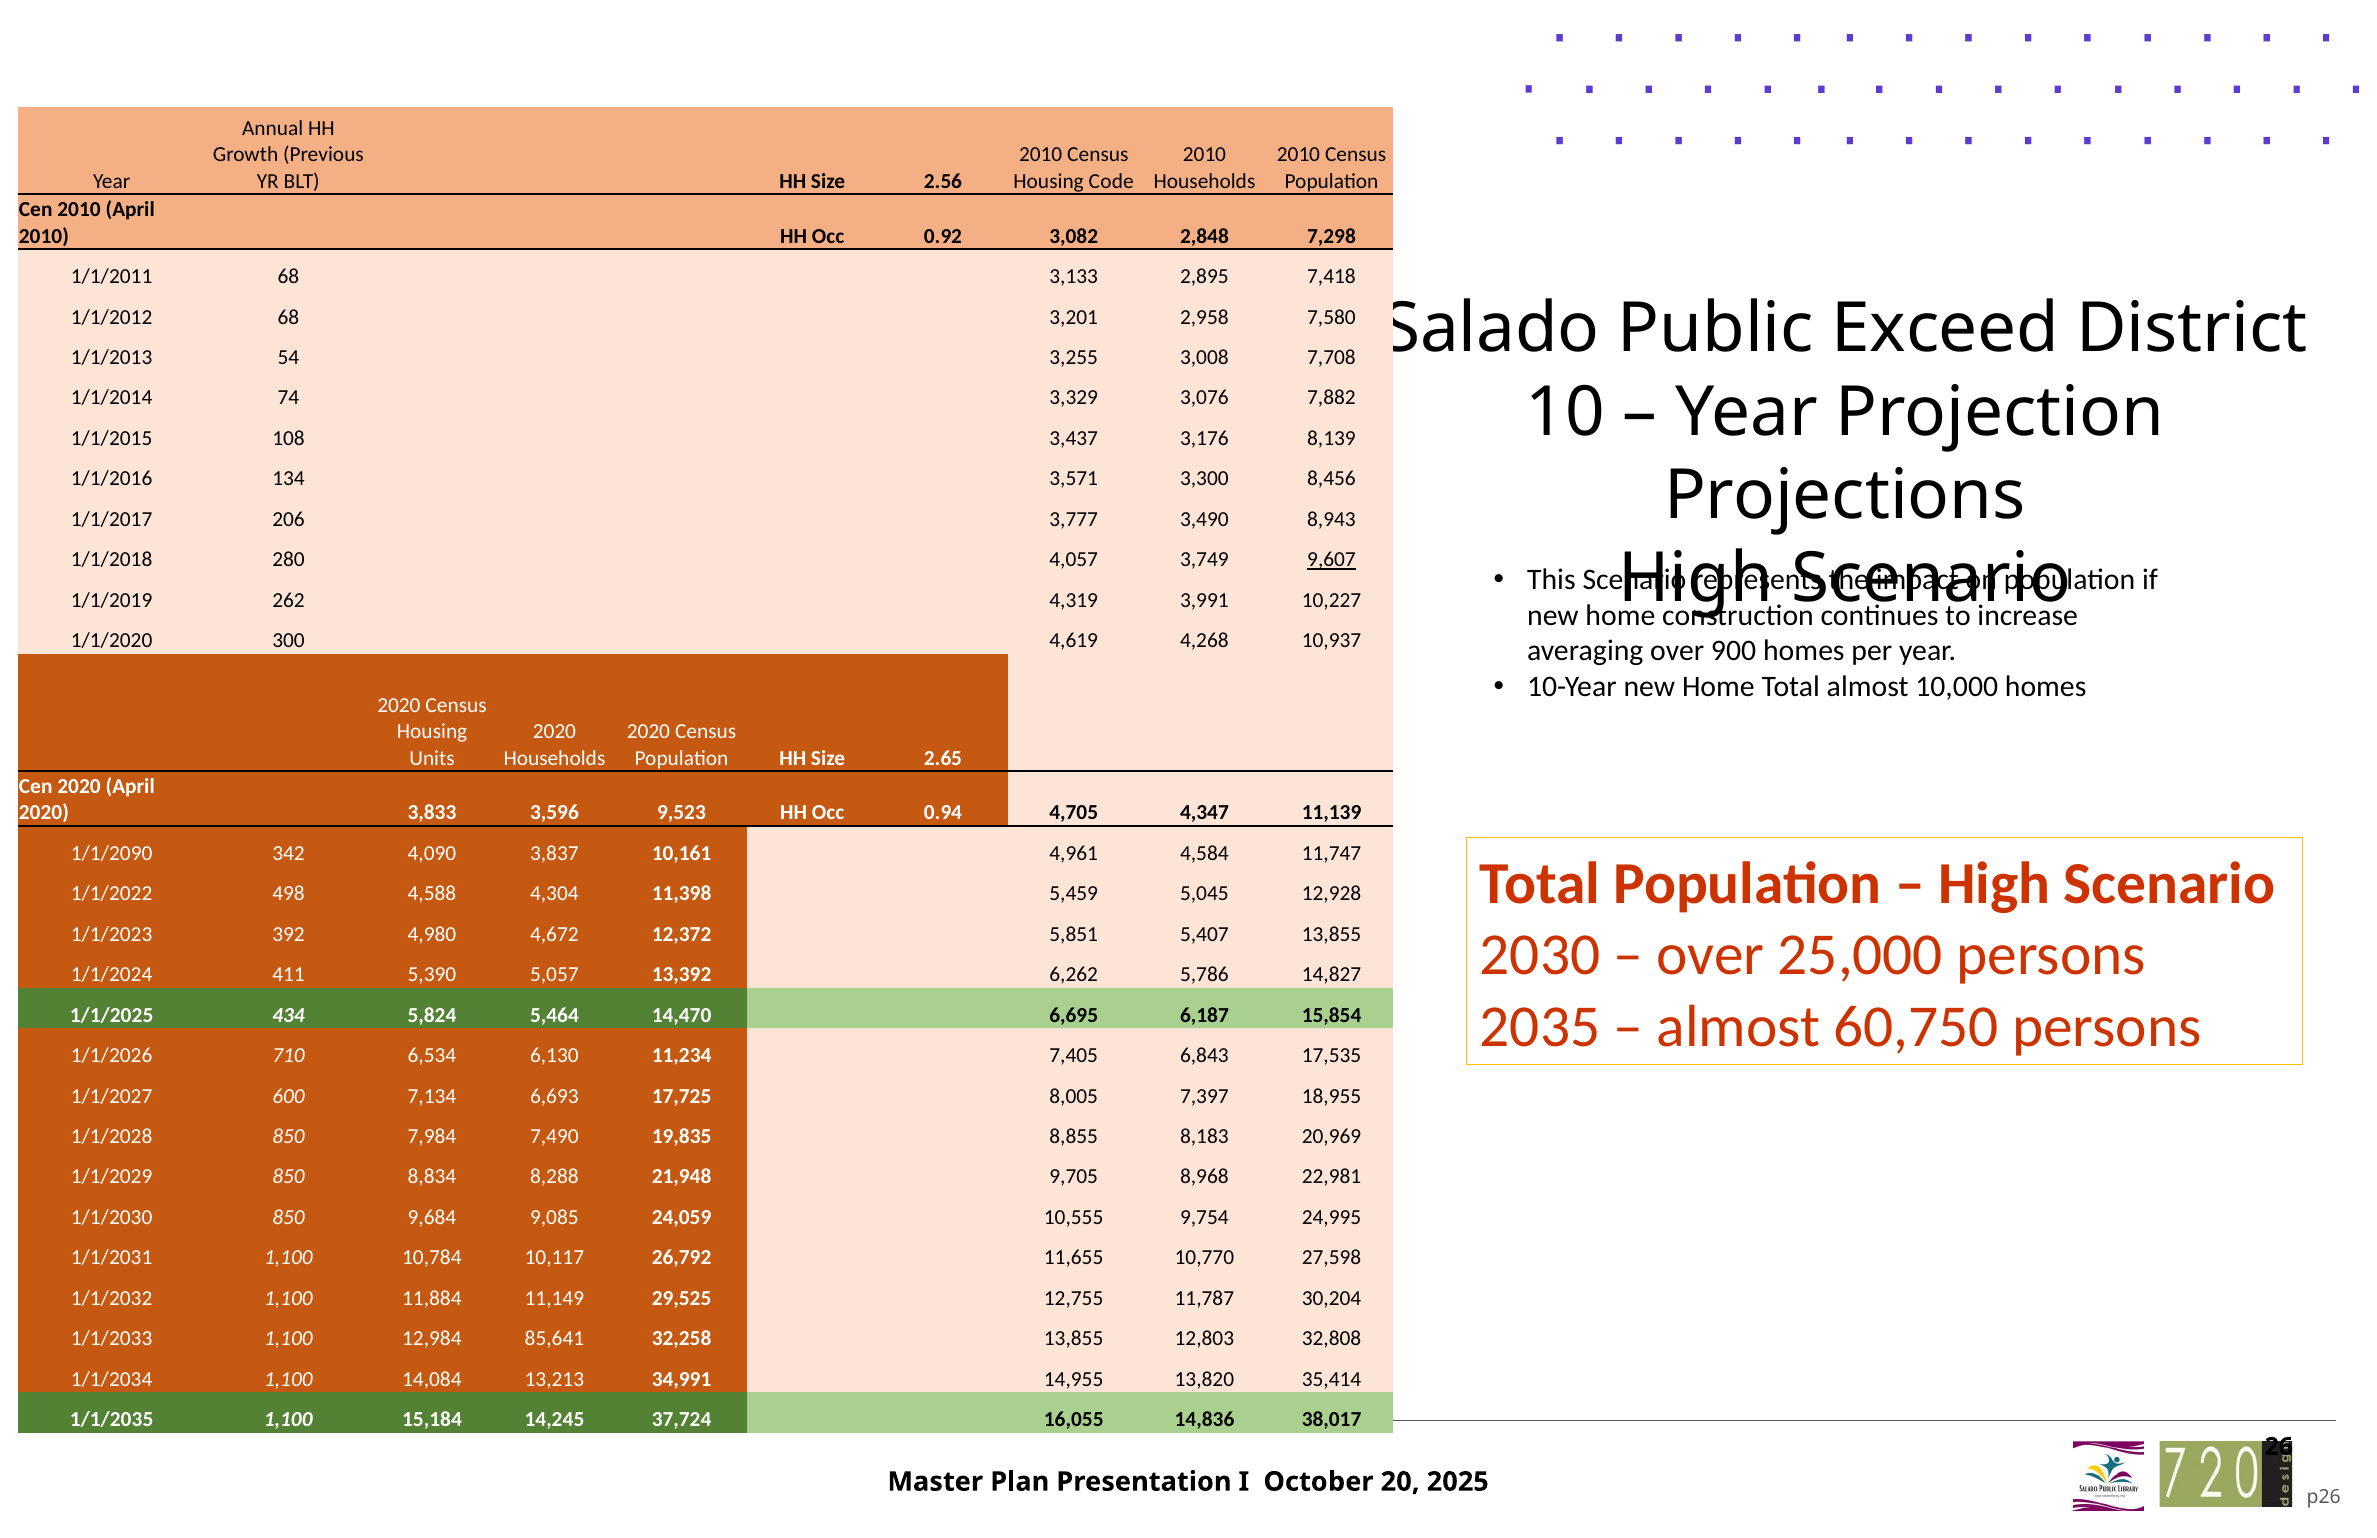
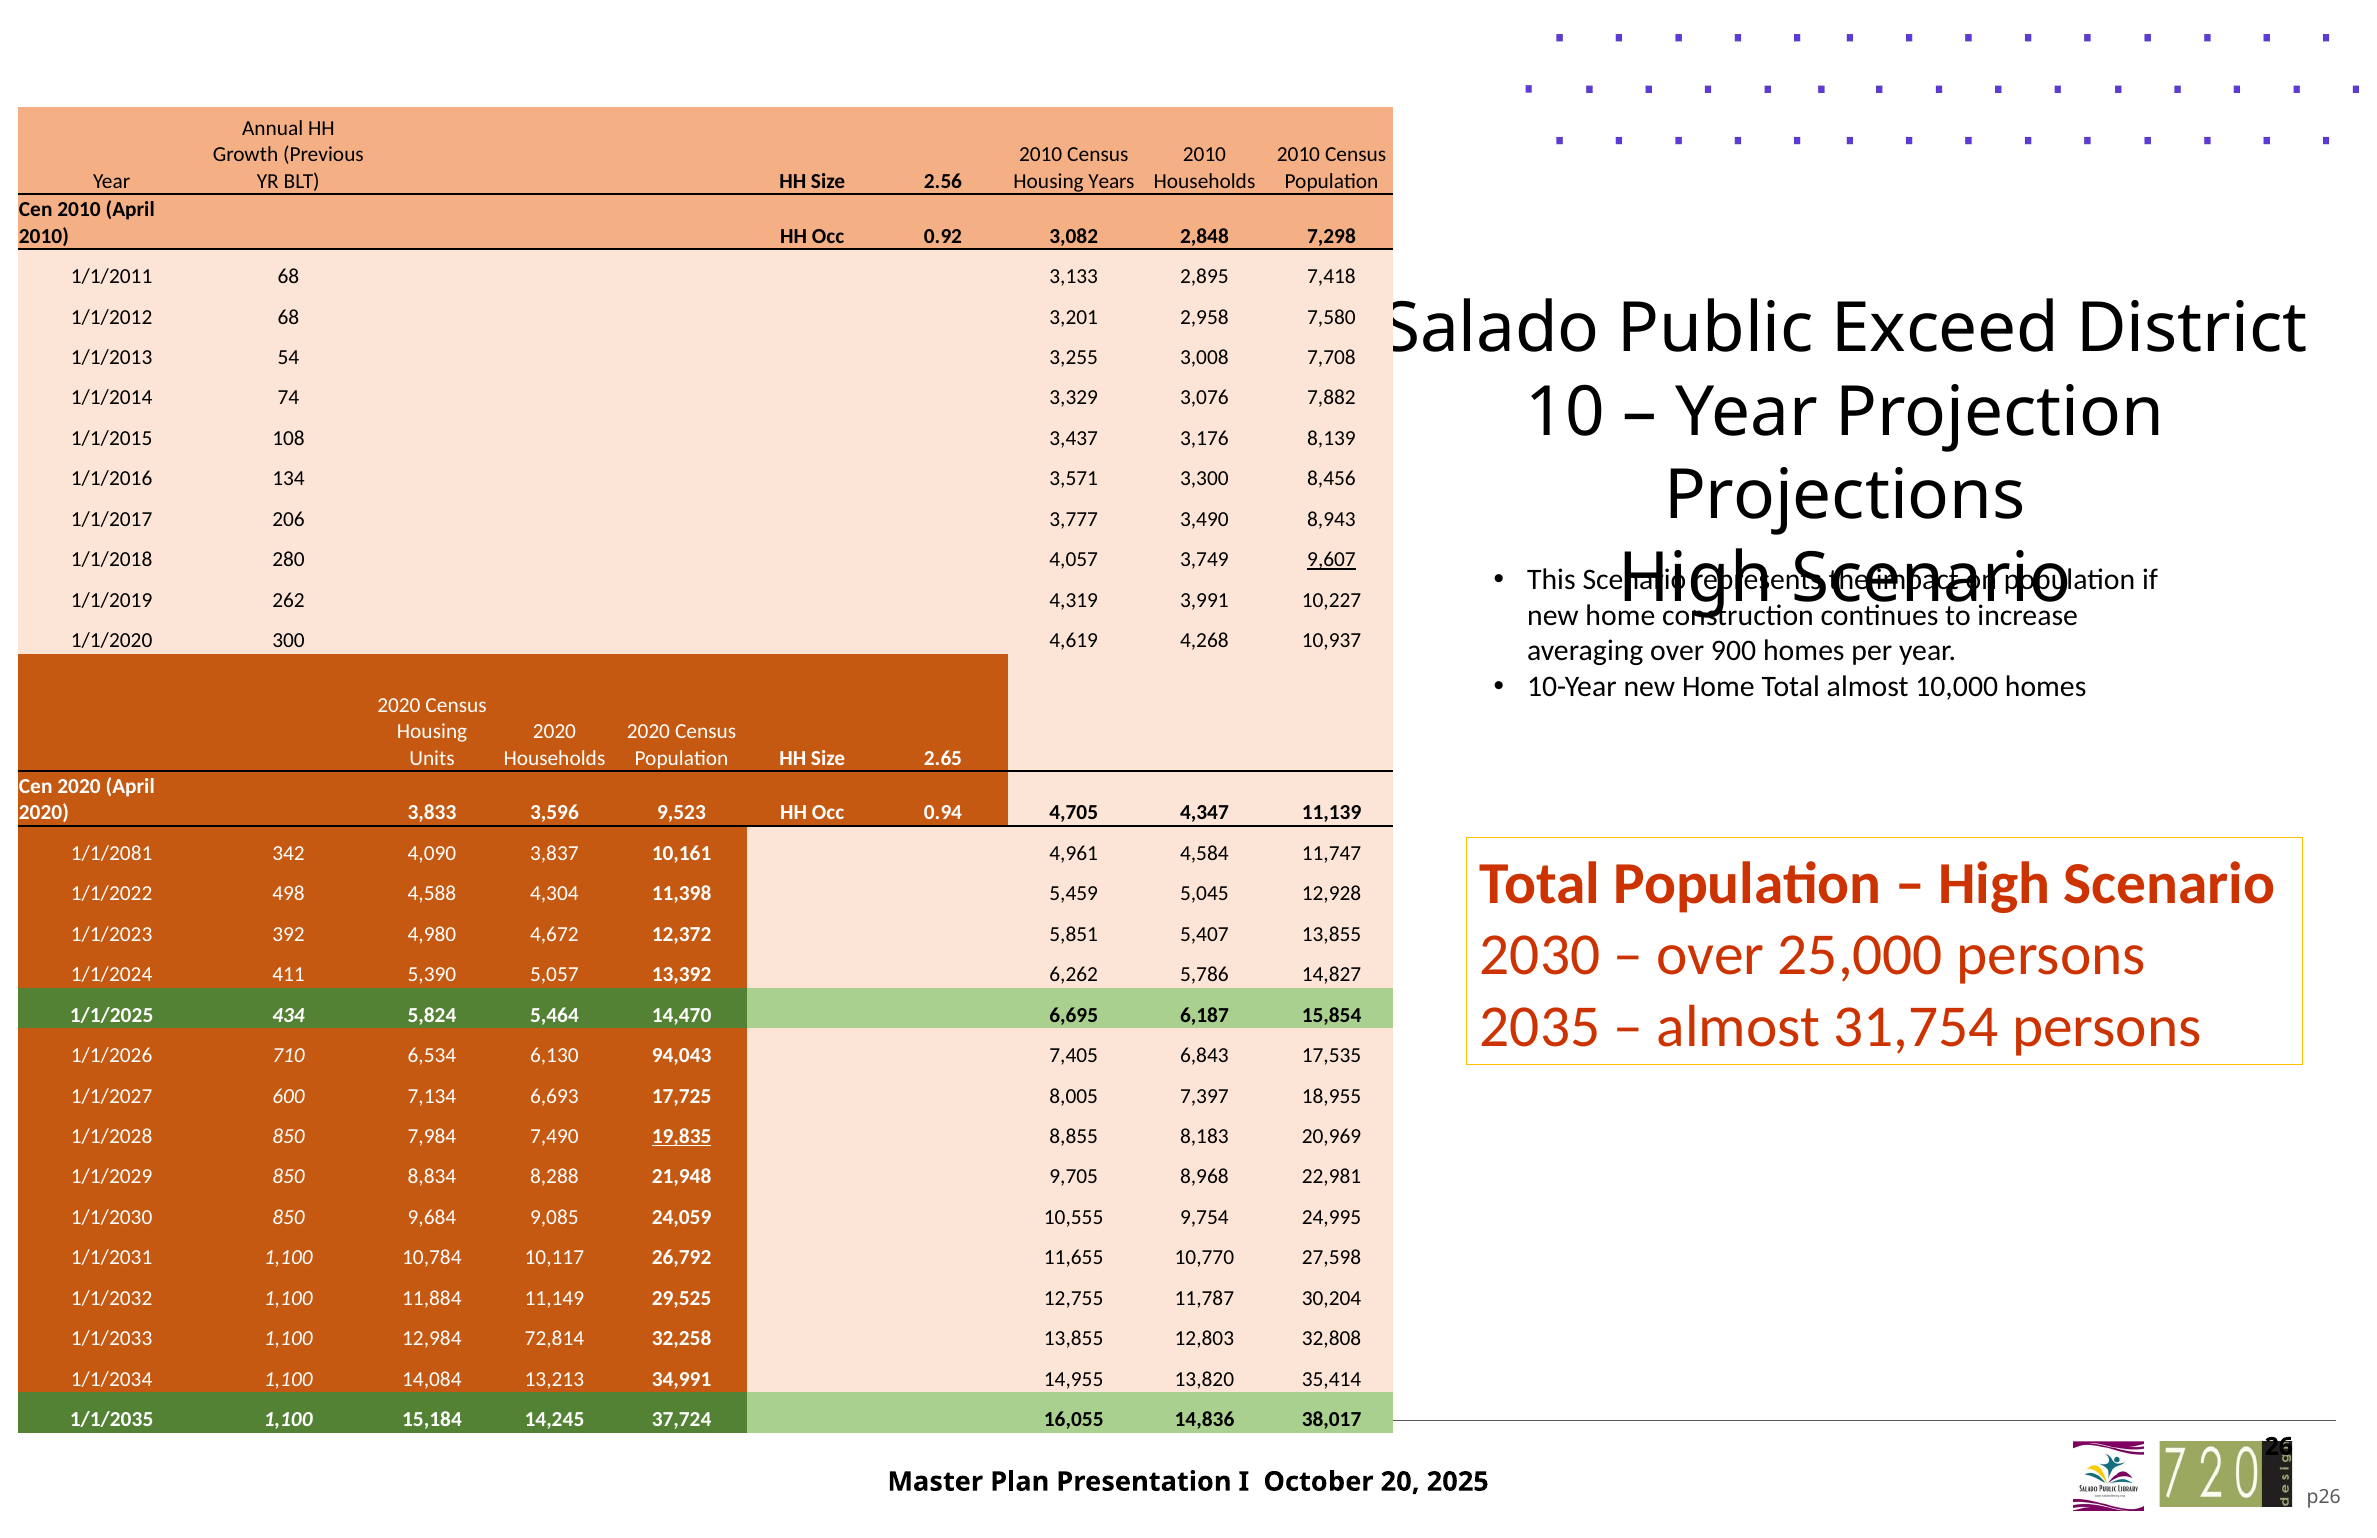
Code: Code -> Years
1/1/2090: 1/1/2090 -> 1/1/2081
60,750: 60,750 -> 31,754
11,234: 11,234 -> 94,043
19,835 underline: none -> present
85,641: 85,641 -> 72,814
